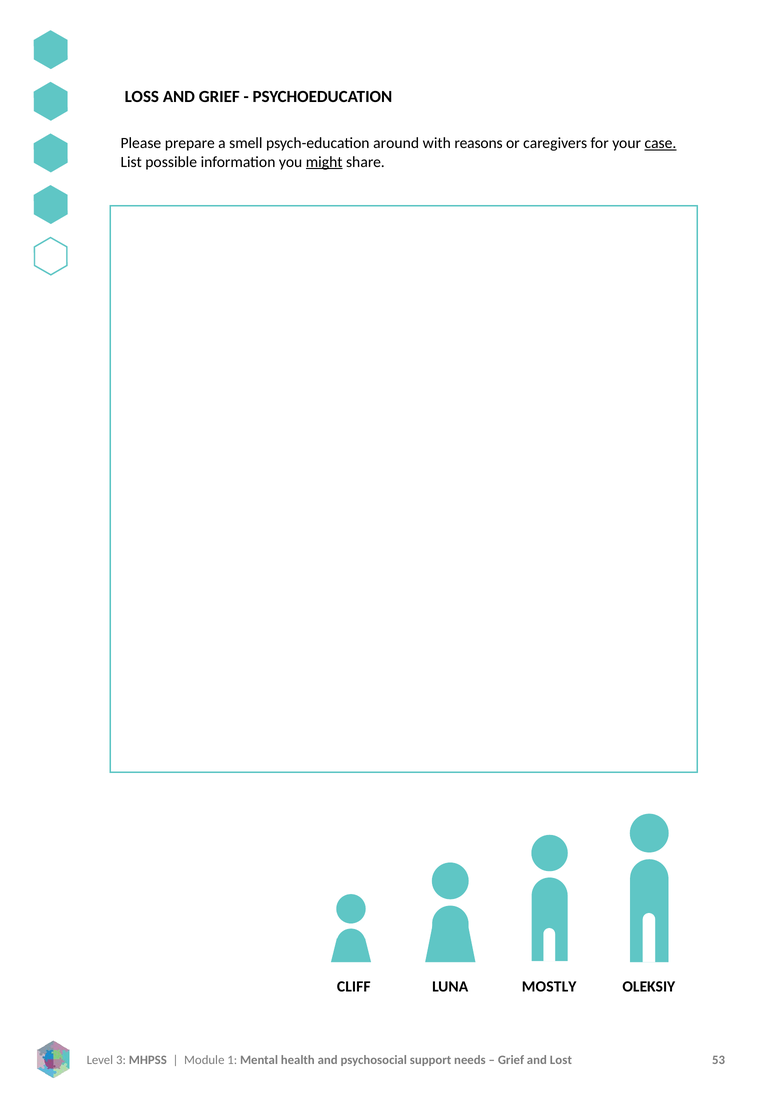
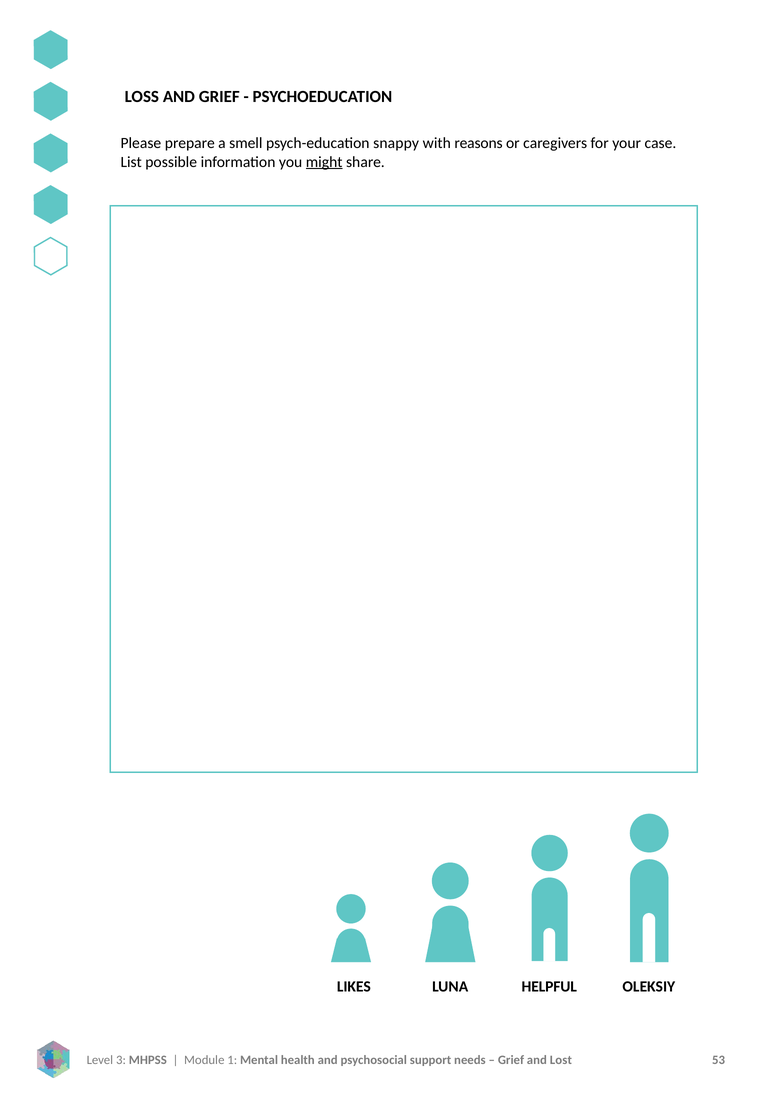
around: around -> snappy
case underline: present -> none
CLIFF: CLIFF -> LIKES
MOSTLY: MOSTLY -> HELPFUL
